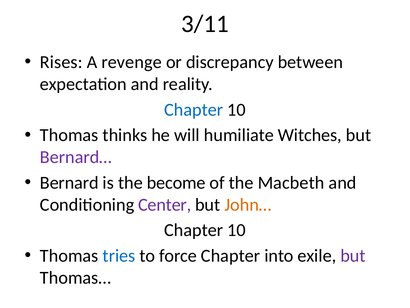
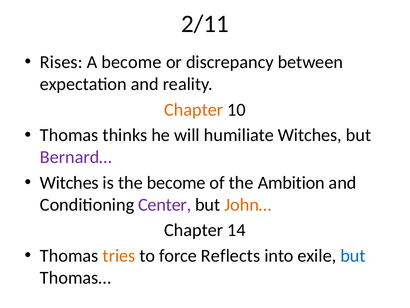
3/11: 3/11 -> 2/11
A revenge: revenge -> become
Chapter at (194, 110) colour: blue -> orange
Bernard at (69, 182): Bernard -> Witches
Macbeth: Macbeth -> Ambition
10 at (236, 230): 10 -> 14
tries colour: blue -> orange
force Chapter: Chapter -> Reflects
but at (353, 255) colour: purple -> blue
